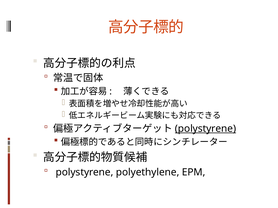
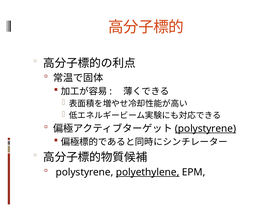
polyethylene underline: none -> present
